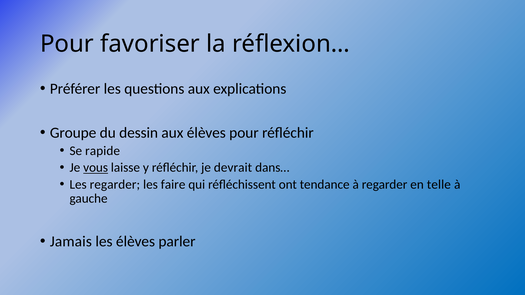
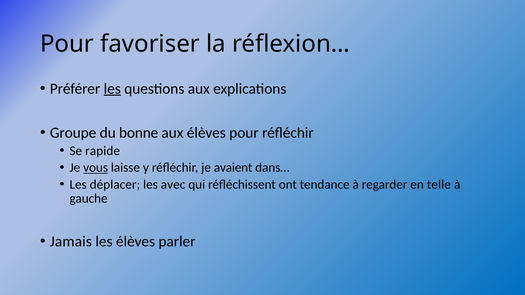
les at (112, 89) underline: none -> present
dessin: dessin -> bonne
devrait: devrait -> avaient
Les regarder: regarder -> déplacer
faire: faire -> avec
